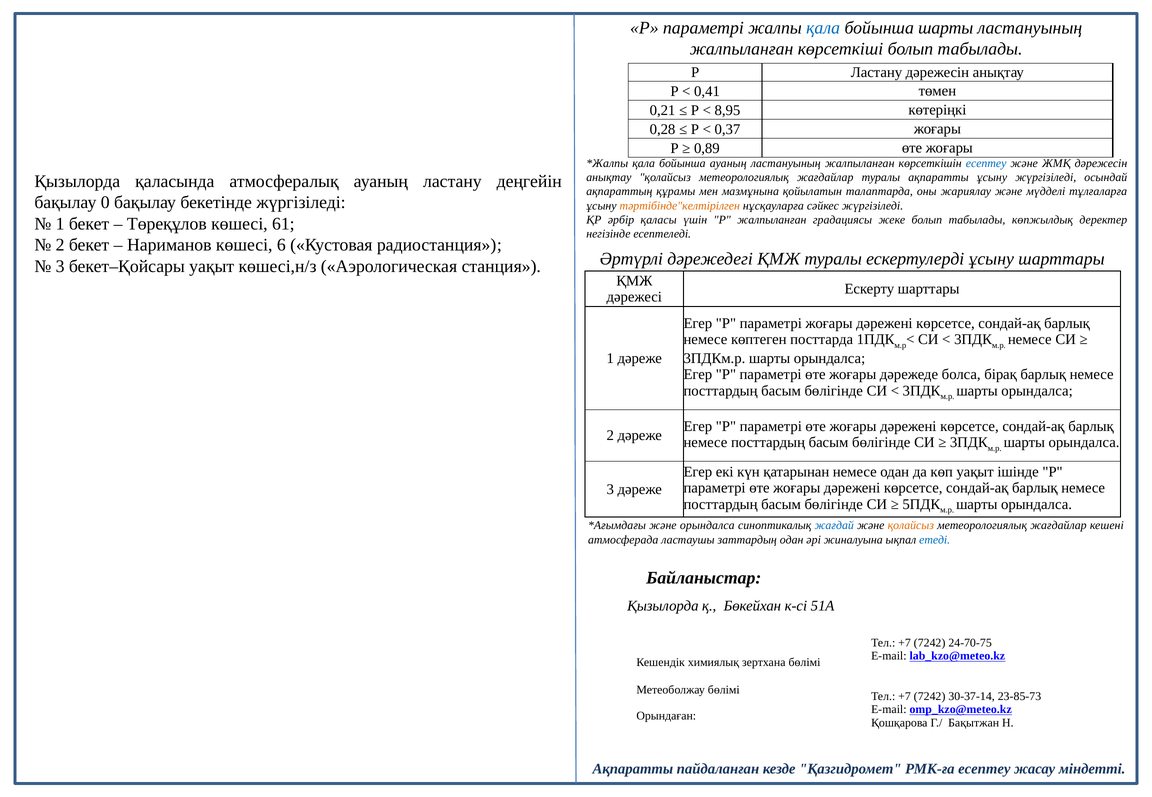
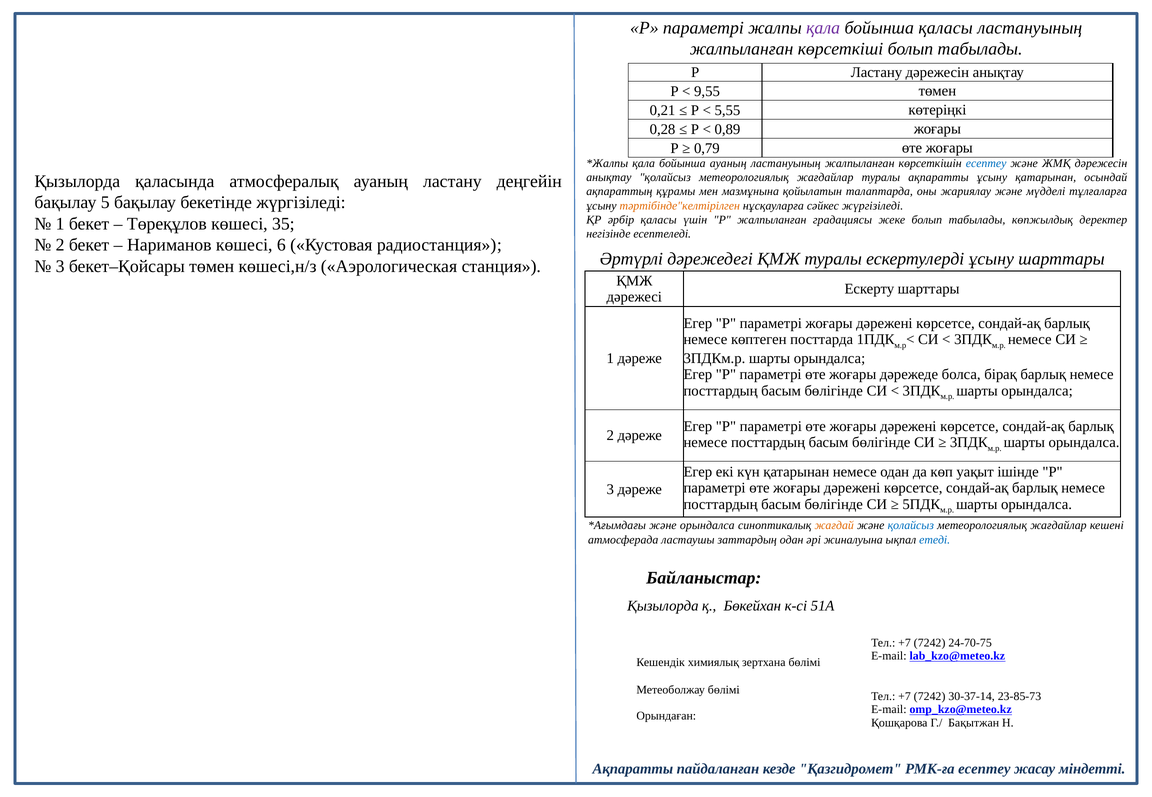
қала at (823, 28) colour: blue -> purple
бойынша шарты: шарты -> қаласы
0,41: 0,41 -> 9,55
8,95: 8,95 -> 5,55
0,37: 0,37 -> 0,89
0,89: 0,89 -> 0,79
ұсыну жүргізіледі: жүргізіледі -> қатарынан
0: 0 -> 5
61: 61 -> 35
бекет–Қойсары уақыт: уақыт -> төмен
жағдай colour: blue -> orange
қолайсыз at (911, 526) colour: orange -> blue
